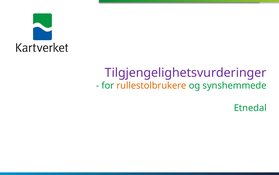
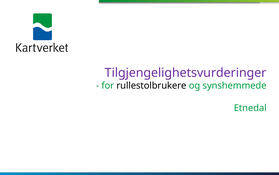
rullestolbrukere colour: orange -> black
